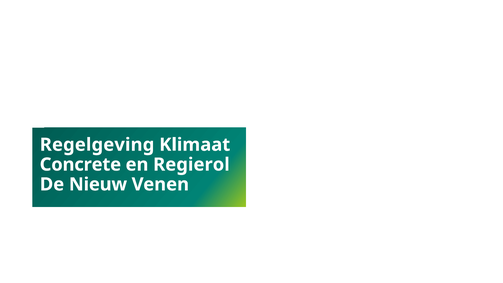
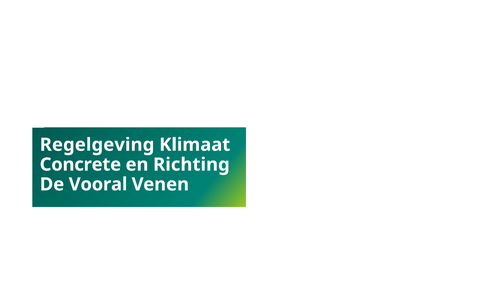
Regierol: Regierol -> Richting
Nieuw: Nieuw -> Vooral
